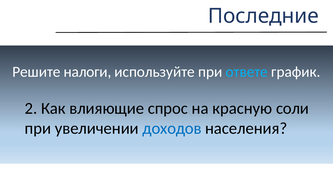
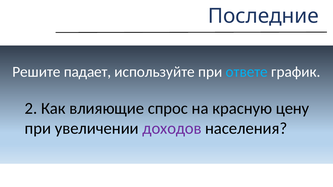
налоги: налоги -> падает
соли: соли -> цену
доходов colour: blue -> purple
